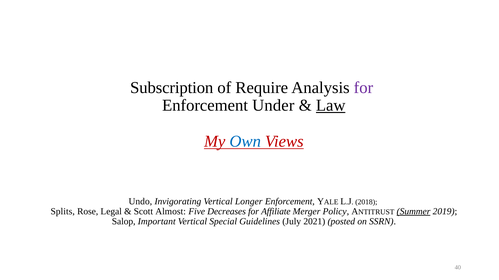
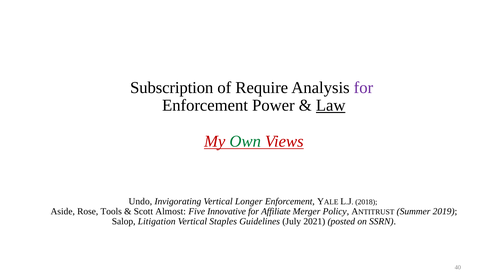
Under: Under -> Power
Own colour: blue -> green
Splits: Splits -> Aside
Legal: Legal -> Tools
Decreases: Decreases -> Innovative
Summer underline: present -> none
Important: Important -> Litigation
Special: Special -> Staples
